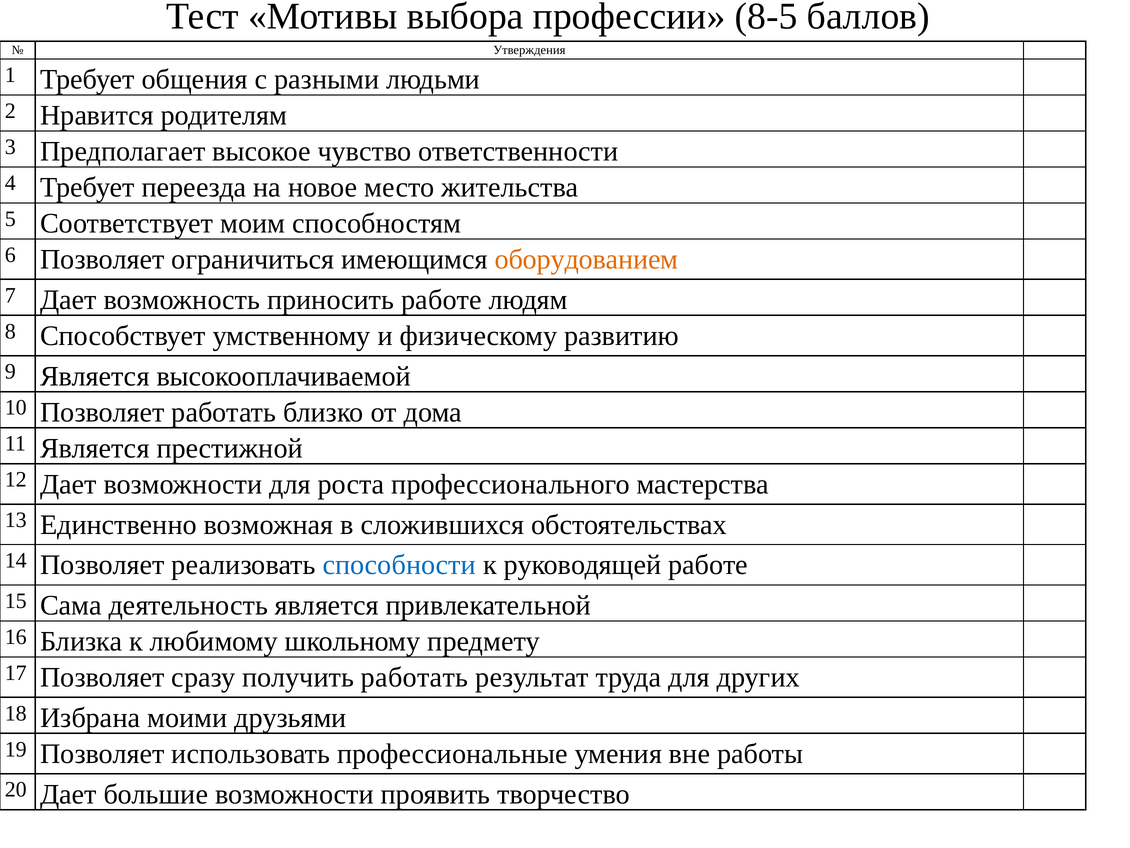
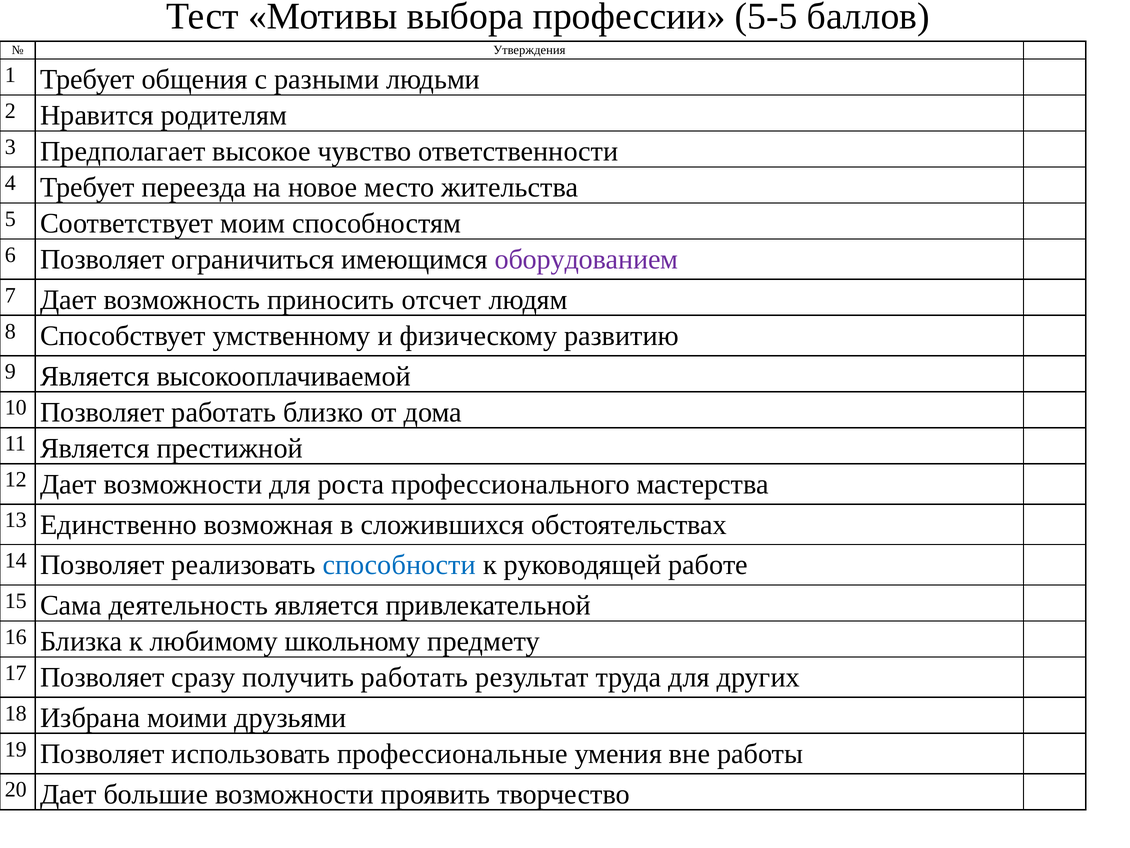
8-5: 8-5 -> 5-5
оборудованием colour: orange -> purple
приносить работе: работе -> отсчет
